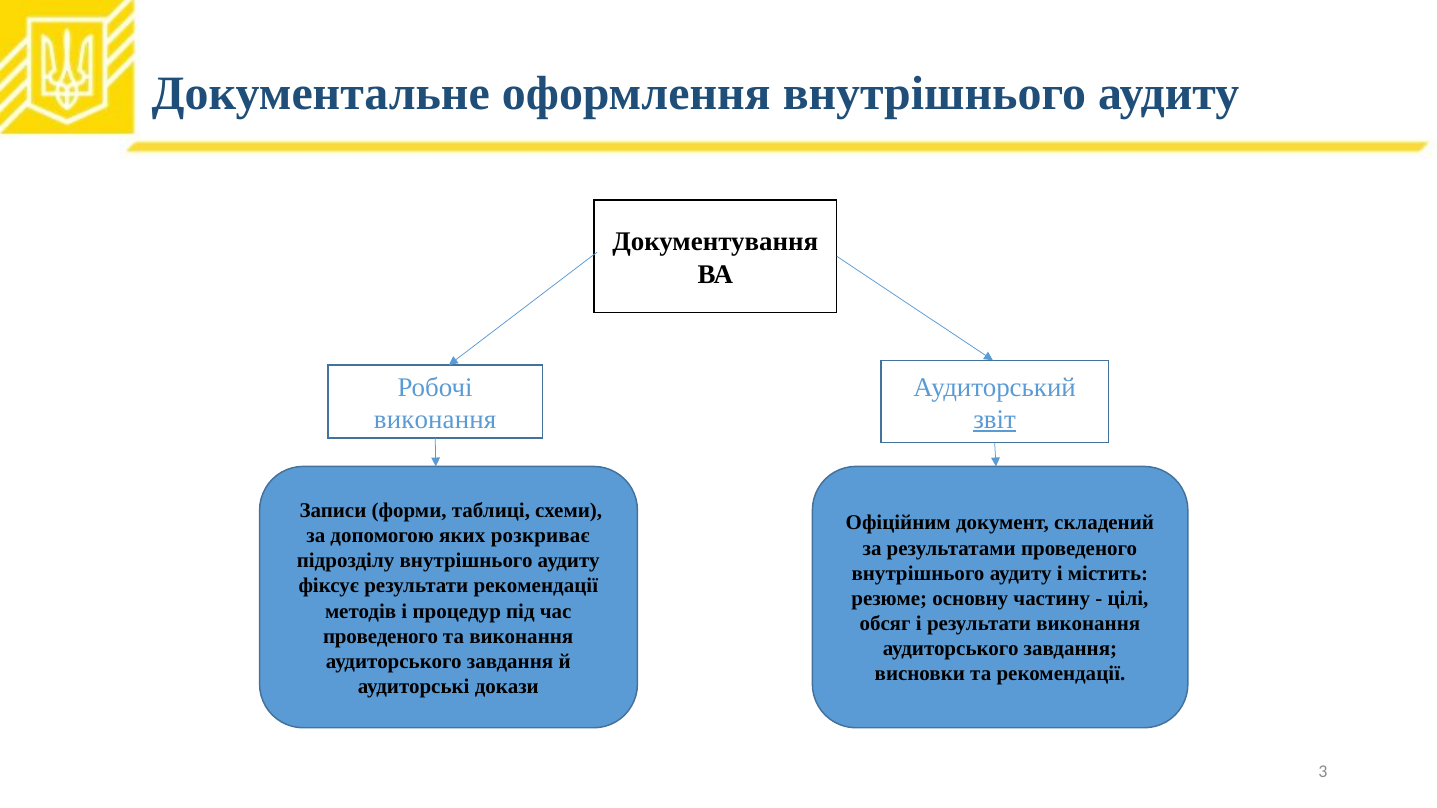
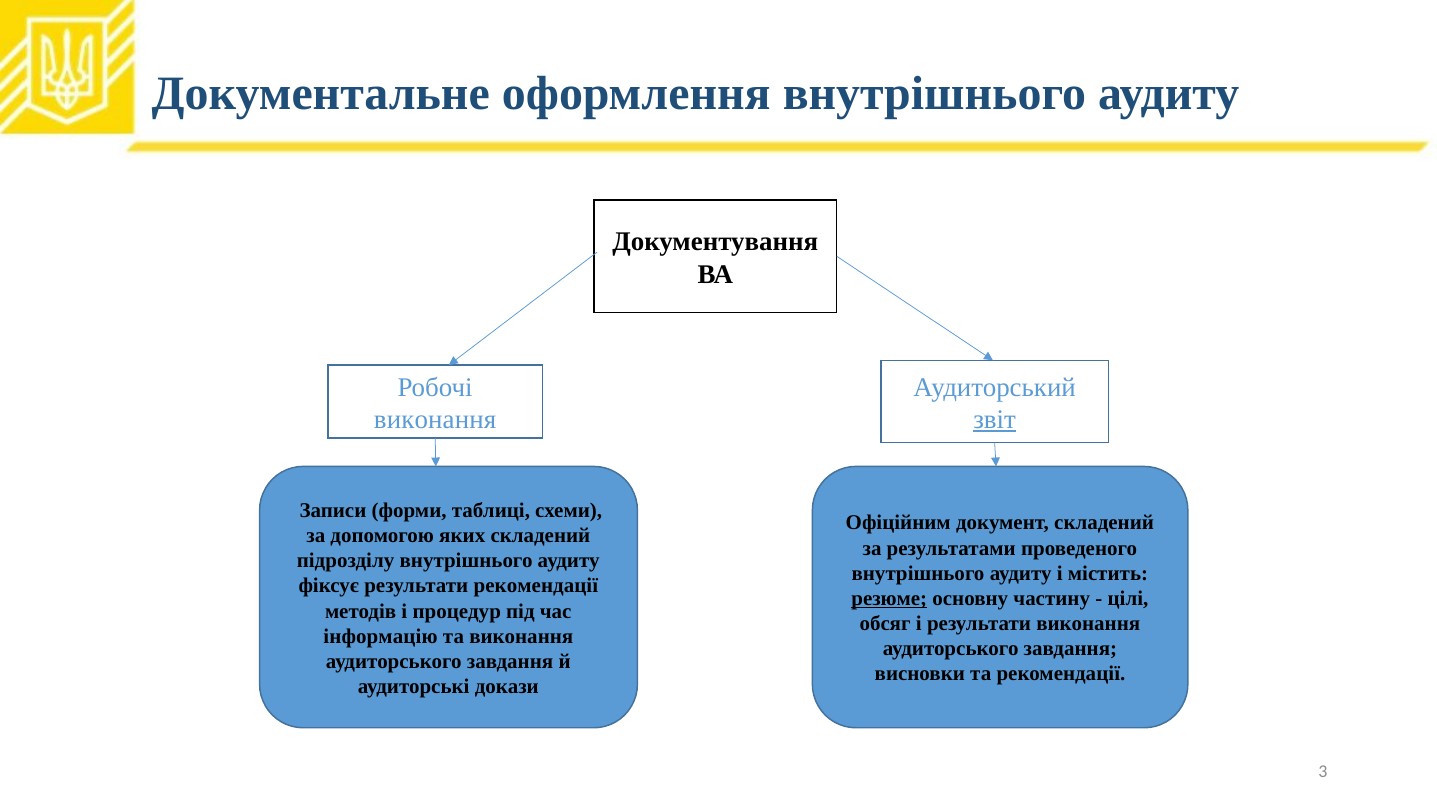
яких розкриває: розкриває -> складений
резюме underline: none -> present
проведеного at (381, 637): проведеного -> інформацію
